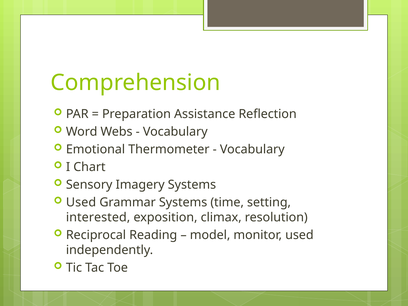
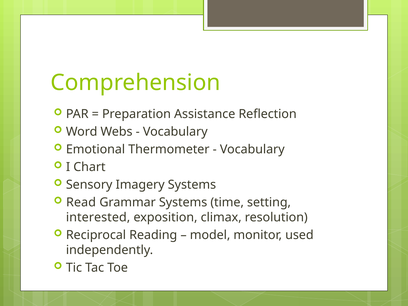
Used at (81, 202): Used -> Read
